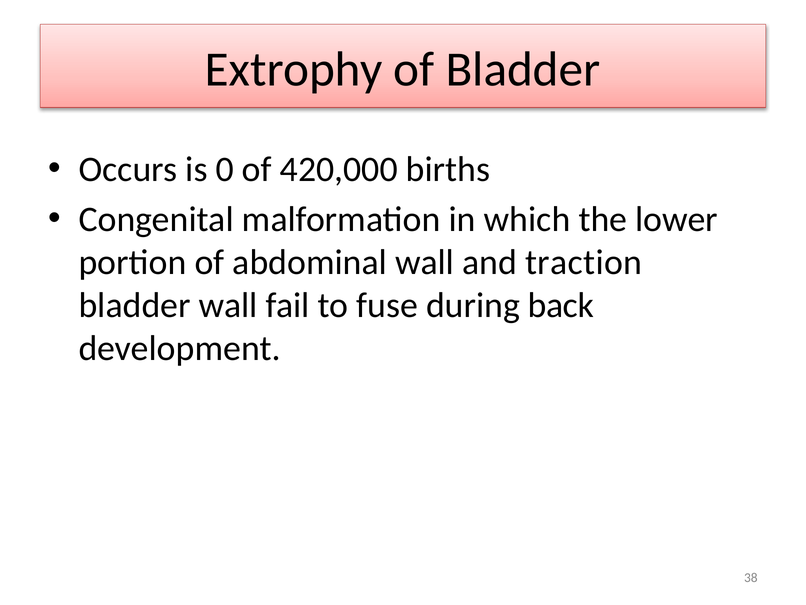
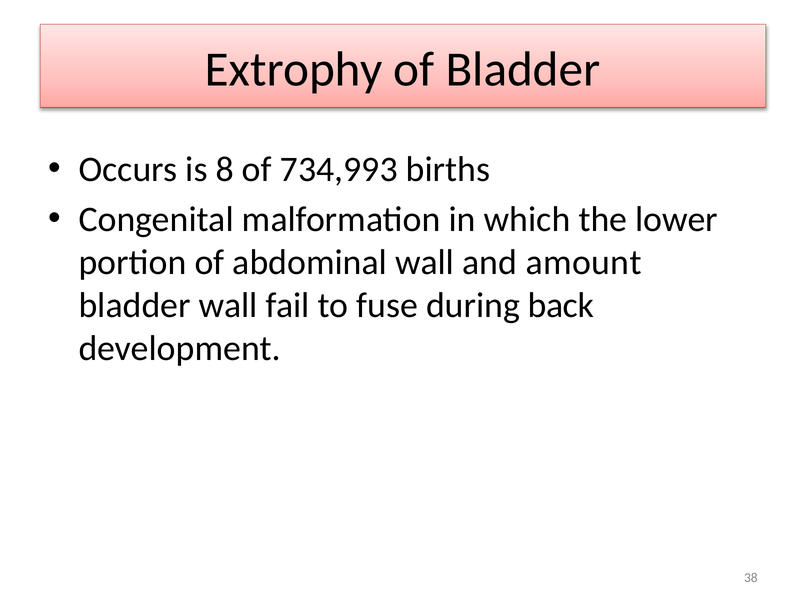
0: 0 -> 8
420,000: 420,000 -> 734,993
traction: traction -> amount
